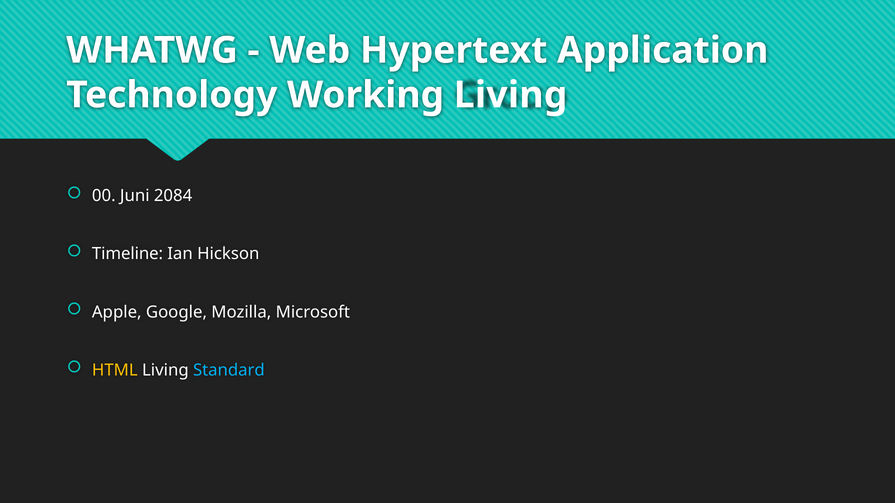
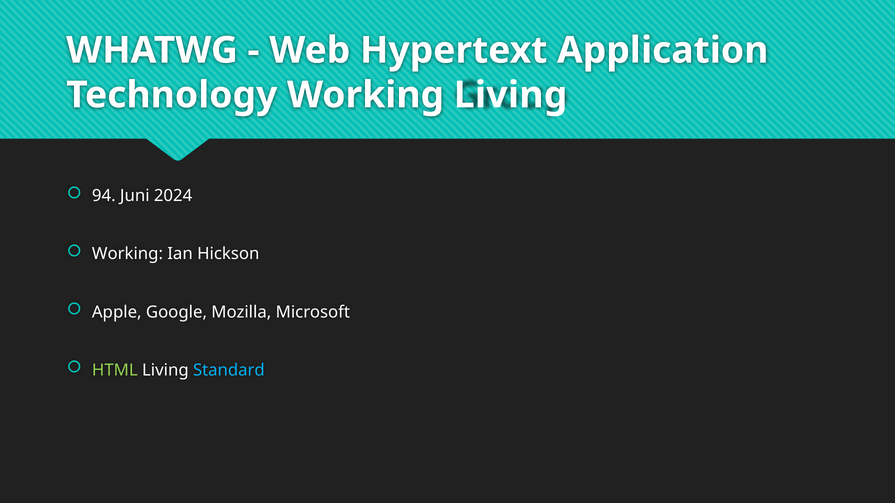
00: 00 -> 94
2084: 2084 -> 2024
Timeline at (128, 254): Timeline -> Working
HTML colour: yellow -> light green
